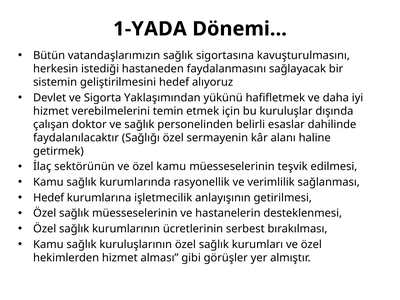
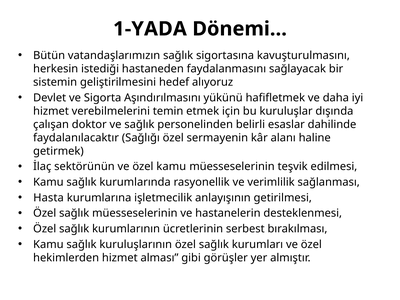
Yaklaşımından: Yaklaşımından -> Aşındırılmasını
Hedef at (49, 198): Hedef -> Hasta
